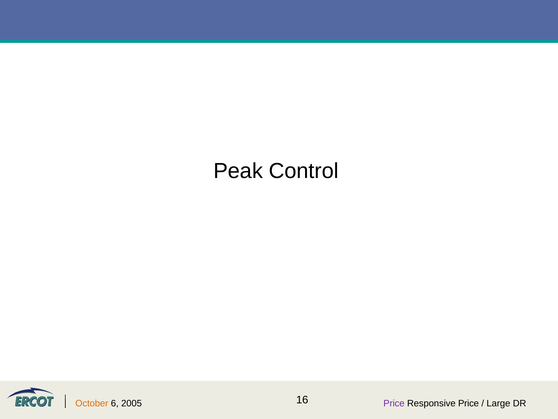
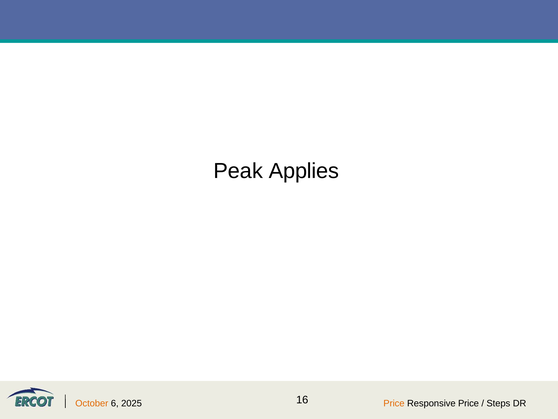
Control: Control -> Applies
Price at (394, 403) colour: purple -> orange
Large: Large -> Steps
2005: 2005 -> 2025
